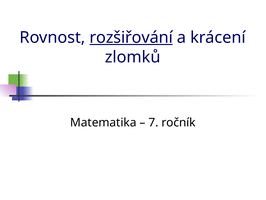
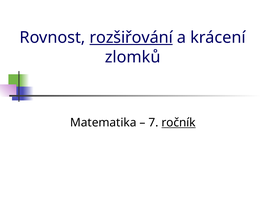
ročník underline: none -> present
